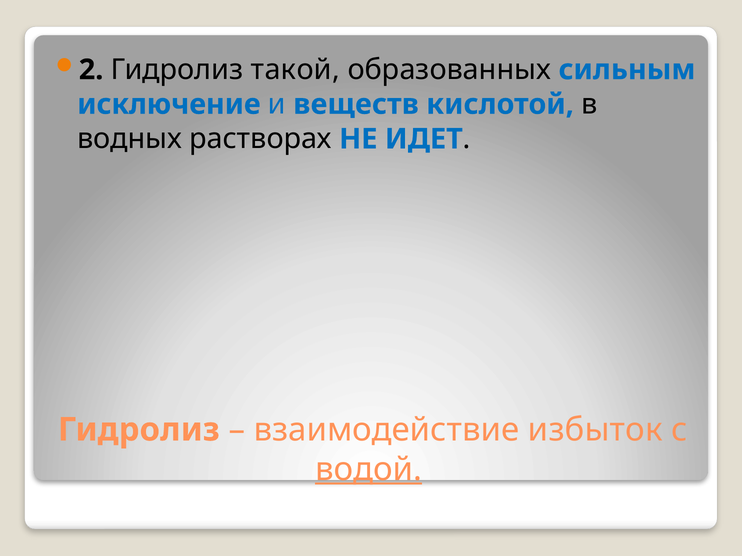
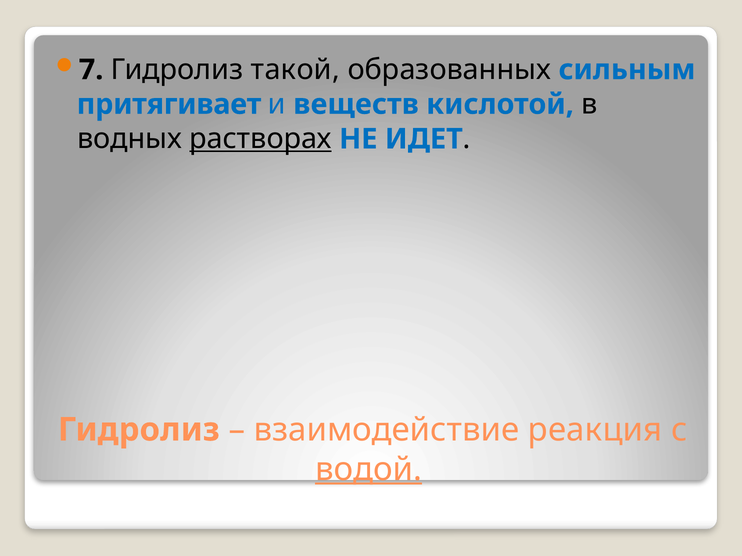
2: 2 -> 7
исключение: исключение -> притягивает
растворах underline: none -> present
избыток: избыток -> реакция
